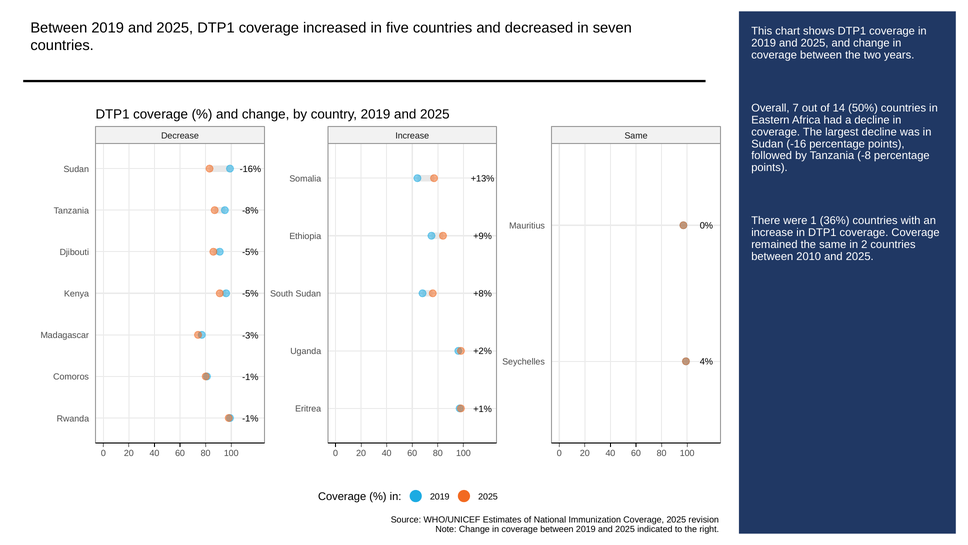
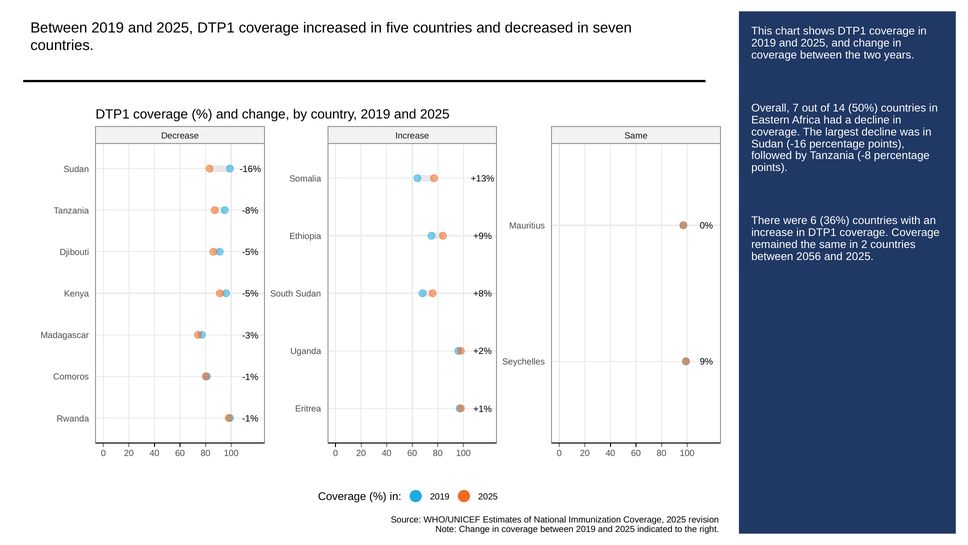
1: 1 -> 6
2010: 2010 -> 2056
4%: 4% -> 9%
